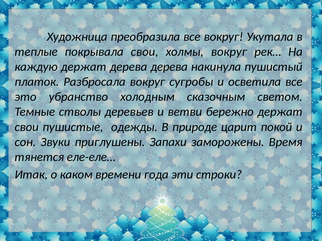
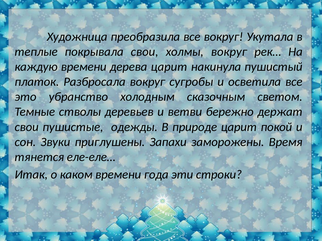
каждую держат: держат -> времени
дерева дерева: дерева -> царит
